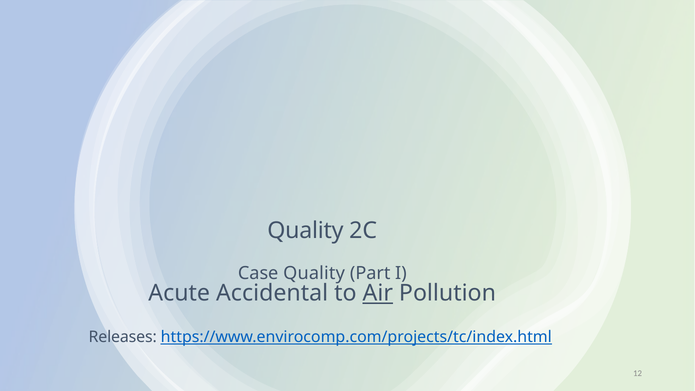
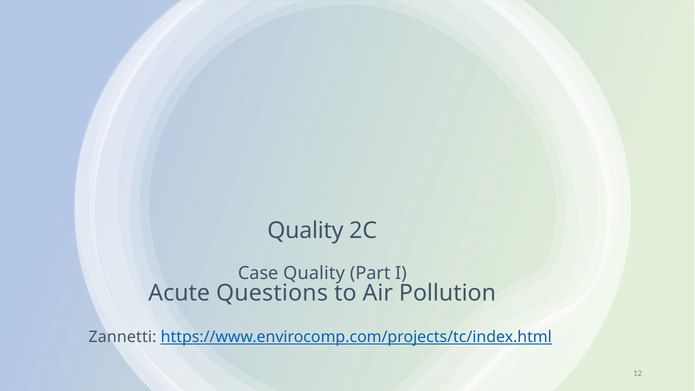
Accidental: Accidental -> Questions
Air underline: present -> none
Releases: Releases -> Zannetti
